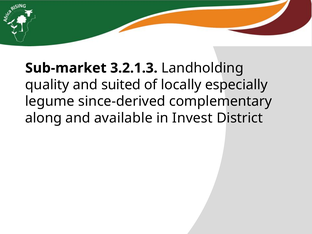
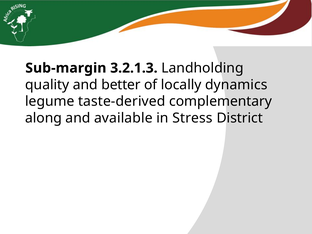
Sub-market: Sub-market -> Sub-margin
suited: suited -> better
especially: especially -> dynamics
since-derived: since-derived -> taste-derived
Invest: Invest -> Stress
